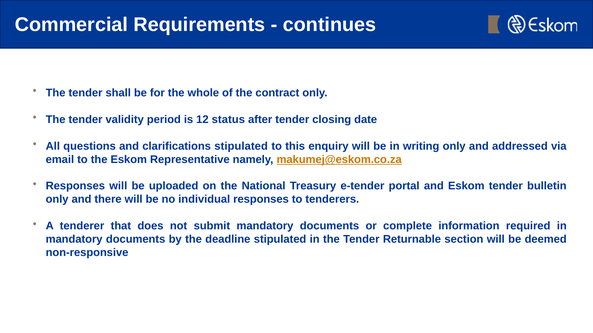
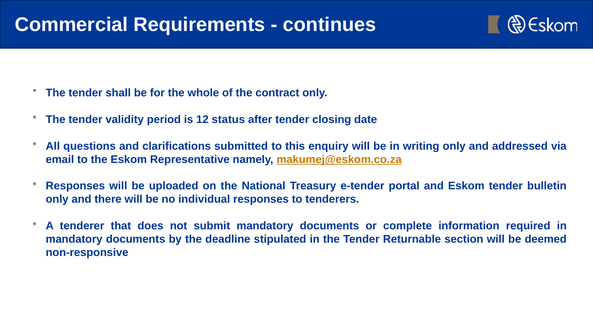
clarifications stipulated: stipulated -> submitted
